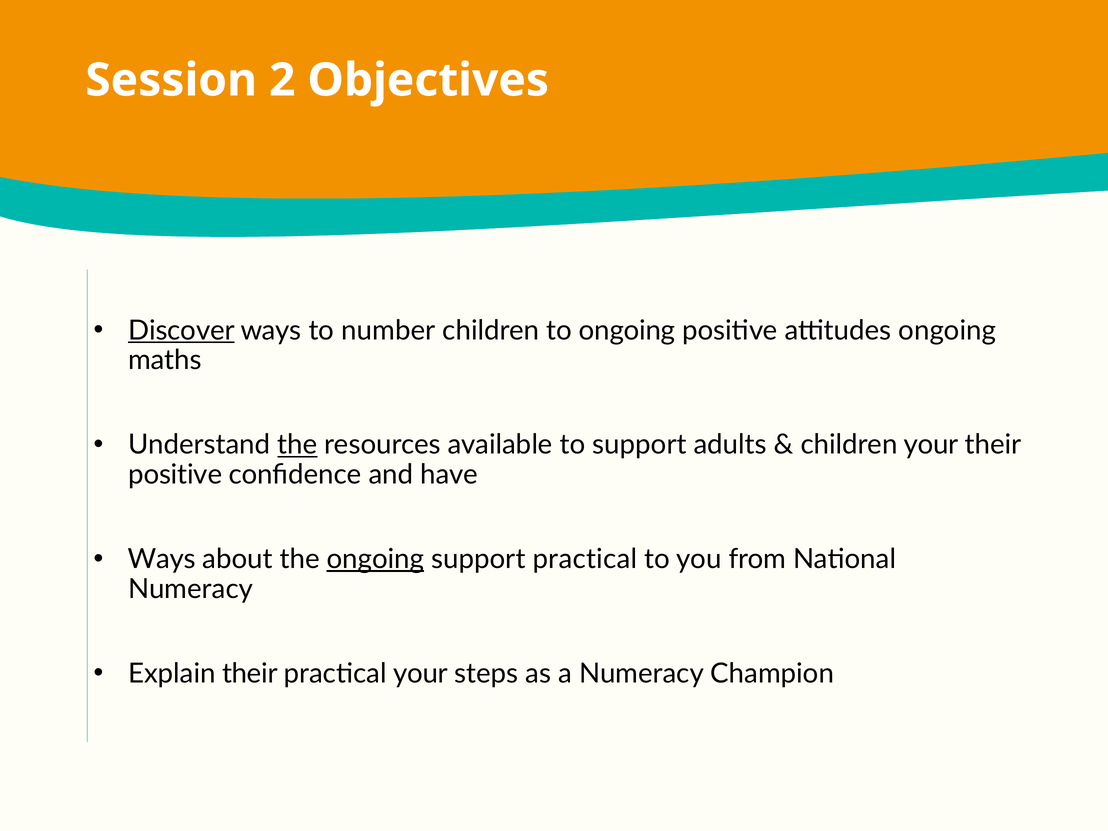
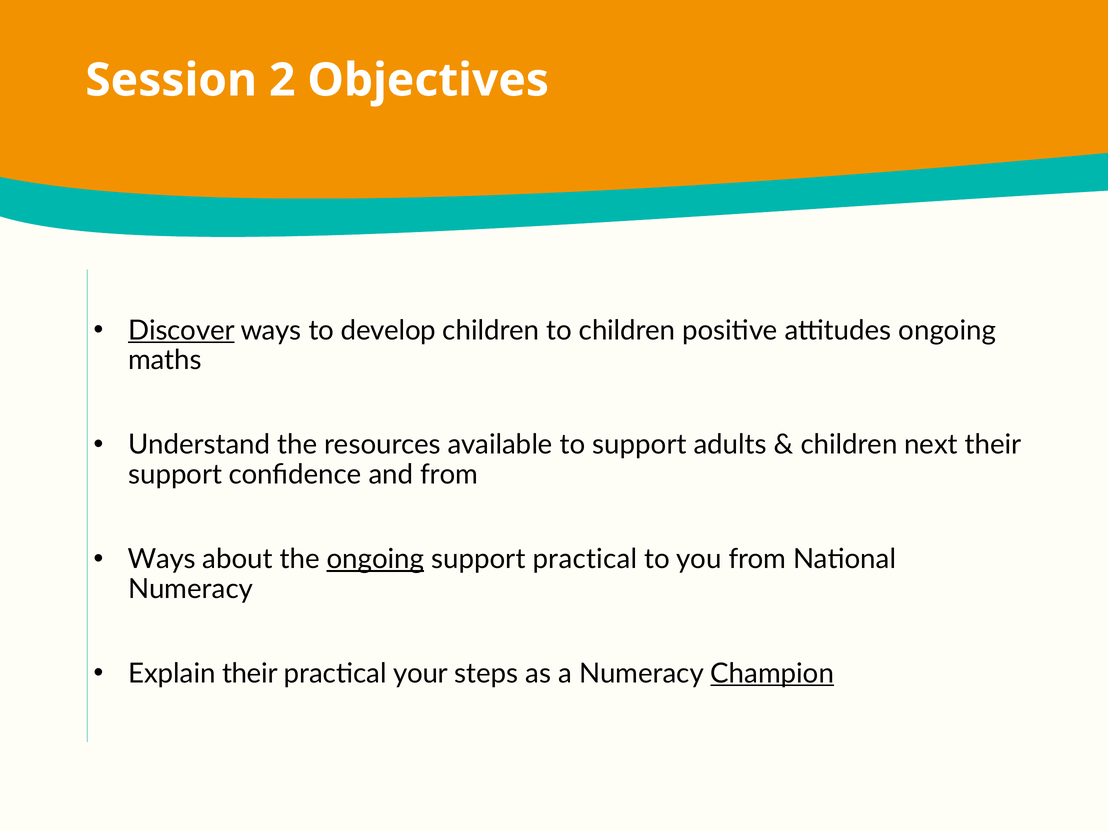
number: number -> develop
to ongoing: ongoing -> children
the at (297, 445) underline: present -> none
children your: your -> next
positive at (175, 475): positive -> support
and have: have -> from
Champion underline: none -> present
